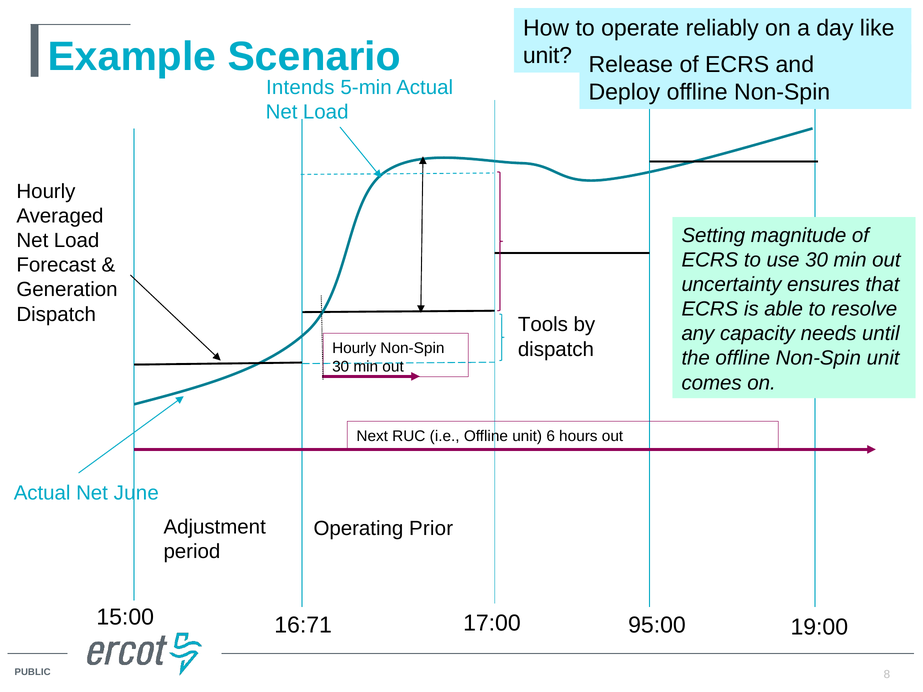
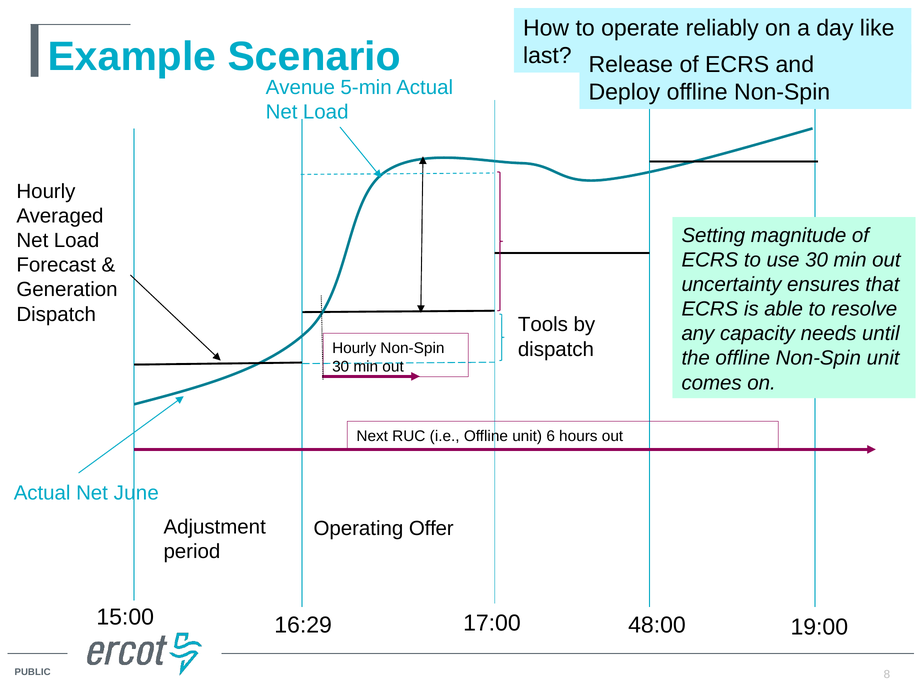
unit at (547, 56): unit -> last
Intends: Intends -> Avenue
Prior: Prior -> Offer
95:00: 95:00 -> 48:00
16:71: 16:71 -> 16:29
